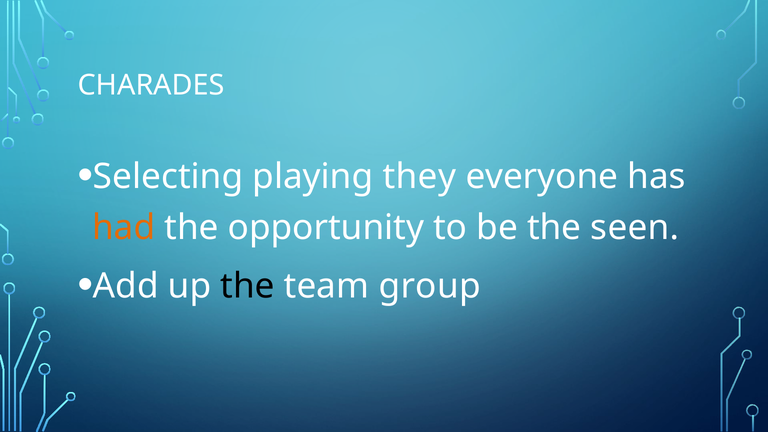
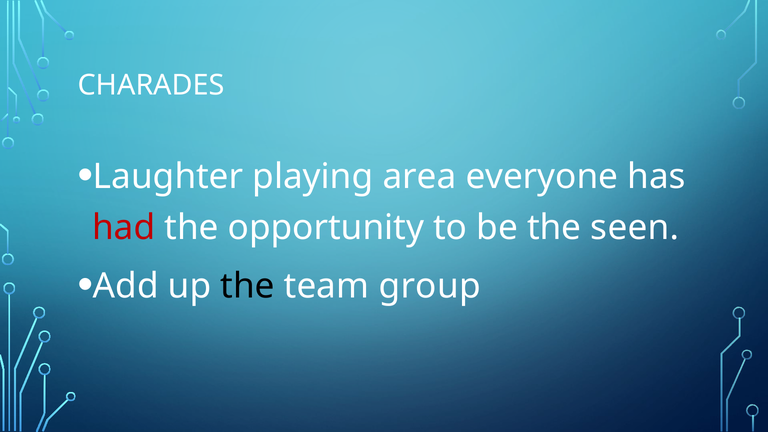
Selecting: Selecting -> Laughter
they: they -> area
had colour: orange -> red
